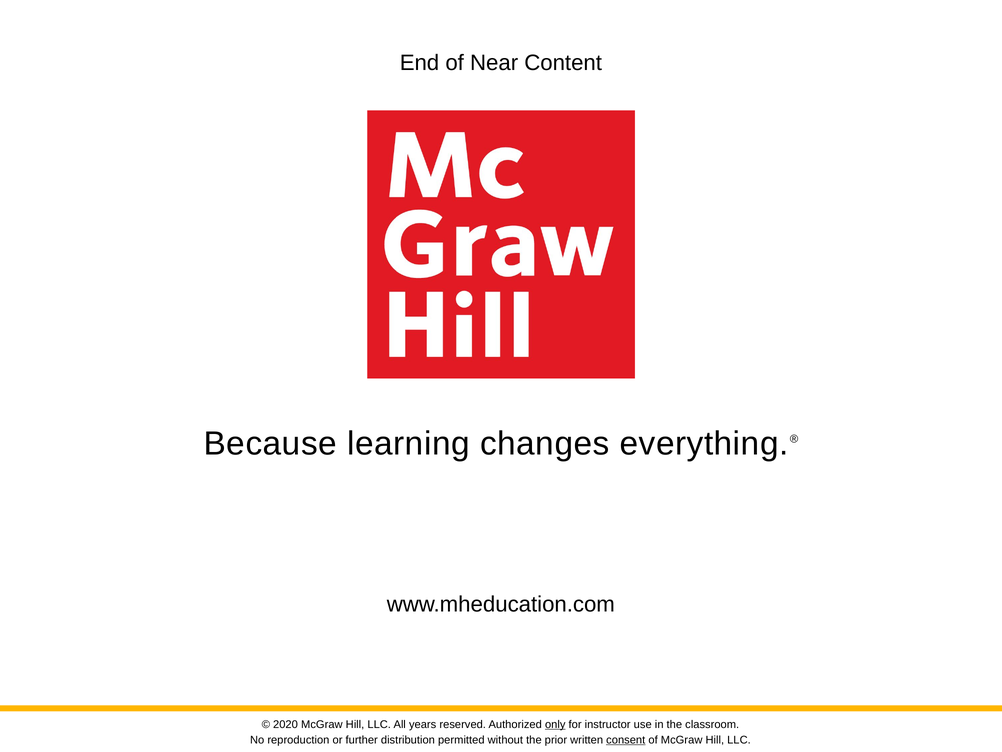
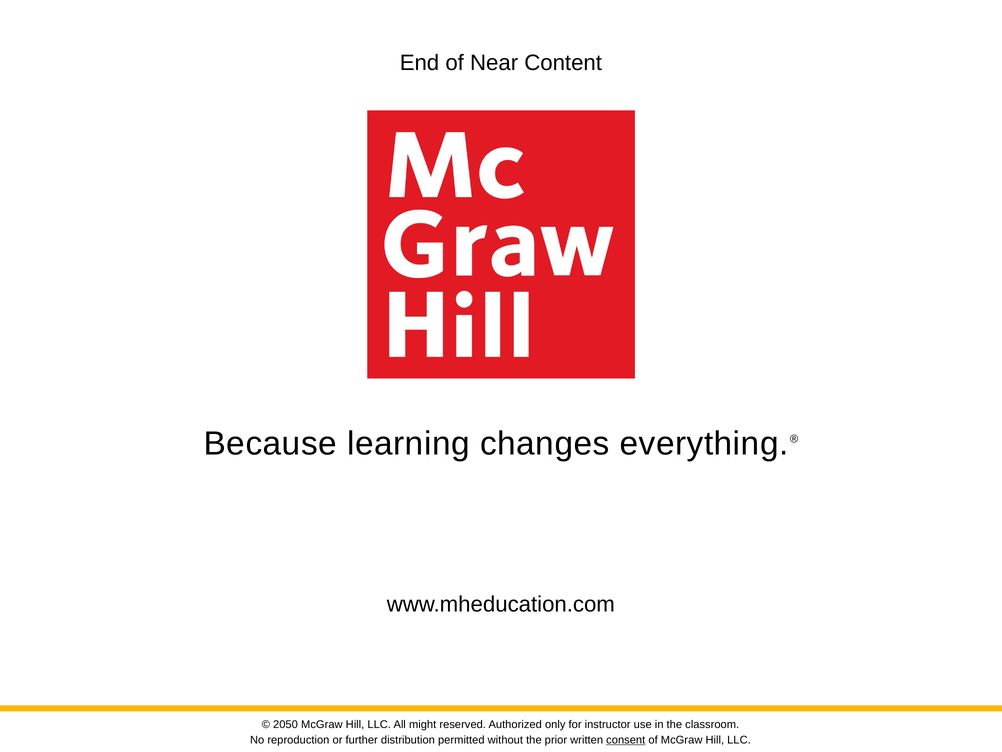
2020: 2020 -> 2050
years: years -> might
only underline: present -> none
